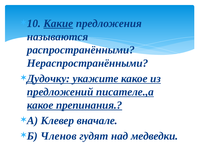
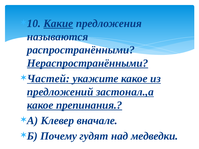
Нераспространёнными underline: none -> present
Дудочку: Дудочку -> Частей
писателе.,а: писателе.,а -> застонал.,а
Членов: Членов -> Почему
